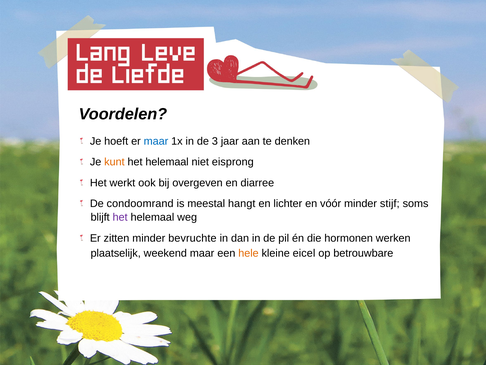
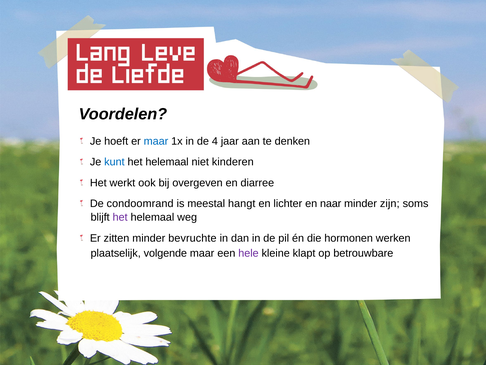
3: 3 -> 4
kunt colour: orange -> blue
eisprong: eisprong -> kinderen
vóór: vóór -> naar
stijf: stijf -> zijn
weekend: weekend -> volgende
hele colour: orange -> purple
eicel: eicel -> klapt
